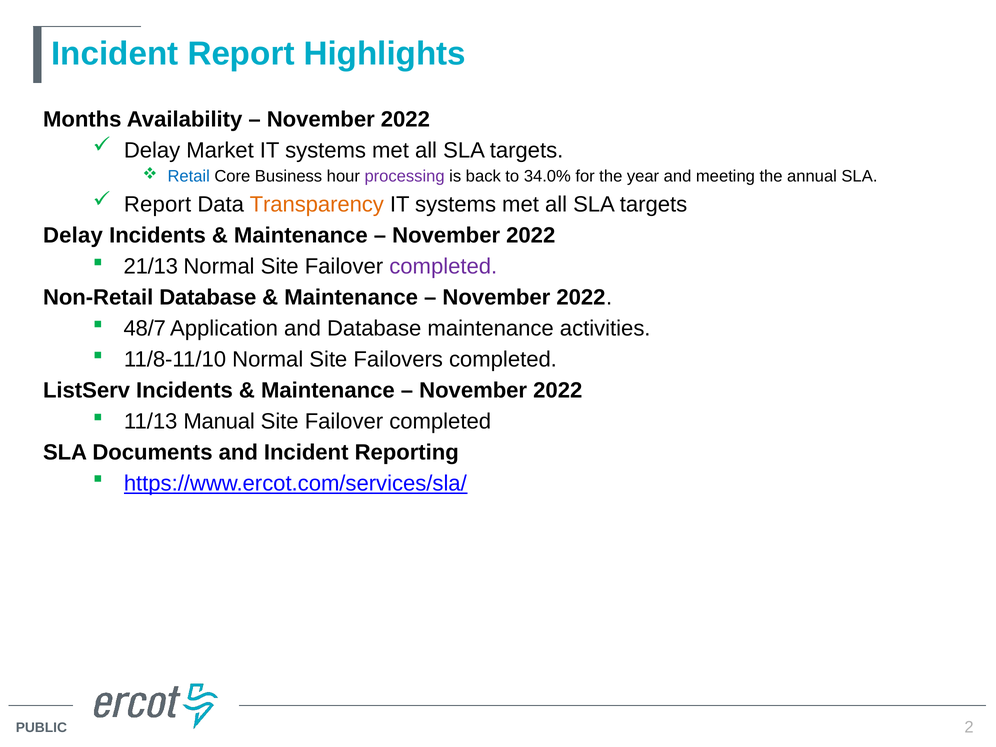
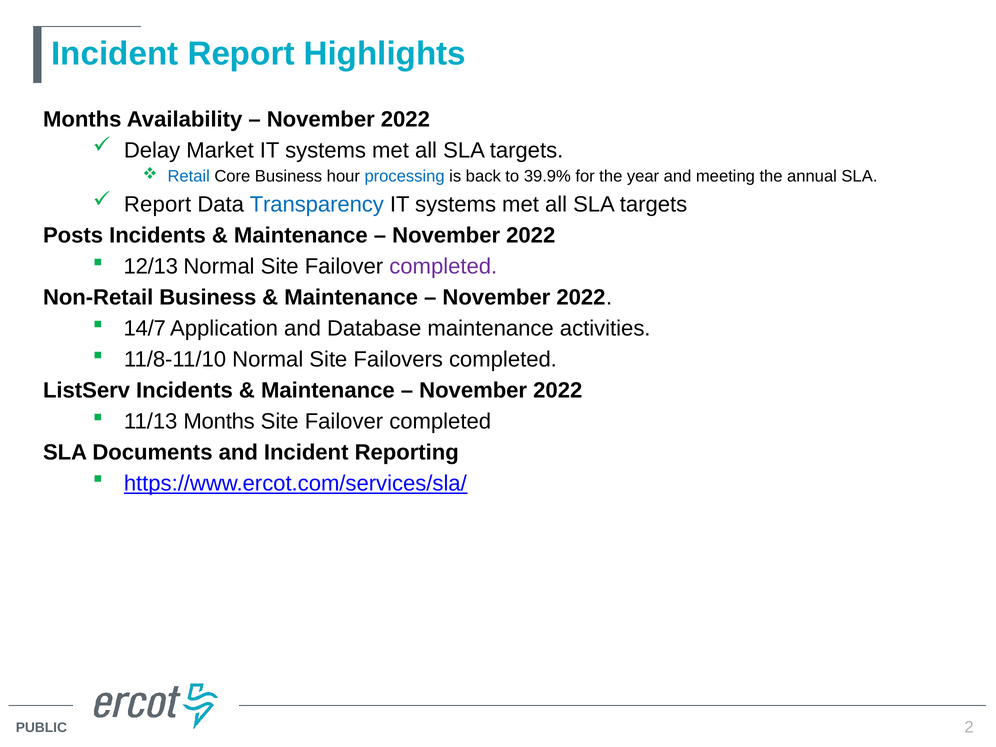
processing colour: purple -> blue
34.0%: 34.0% -> 39.9%
Transparency colour: orange -> blue
Delay at (73, 236): Delay -> Posts
21/13: 21/13 -> 12/13
Non-Retail Database: Database -> Business
48/7: 48/7 -> 14/7
11/13 Manual: Manual -> Months
